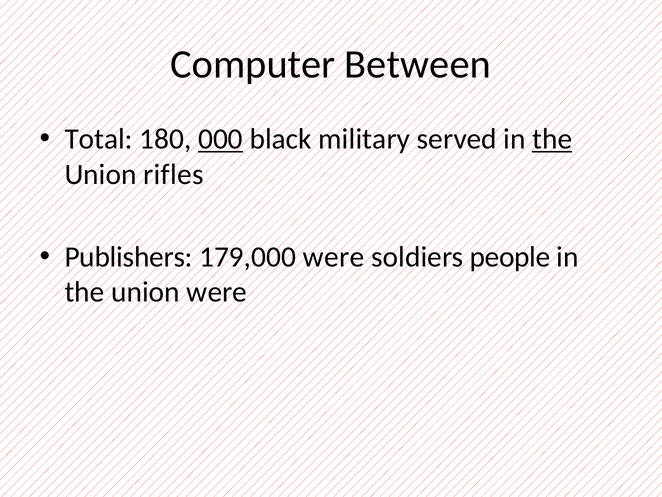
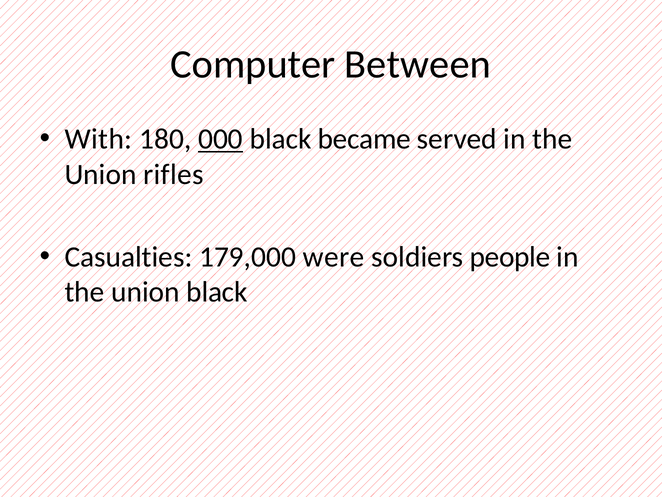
Total: Total -> With
military: military -> became
the at (552, 139) underline: present -> none
Publishers: Publishers -> Casualties
union were: were -> black
